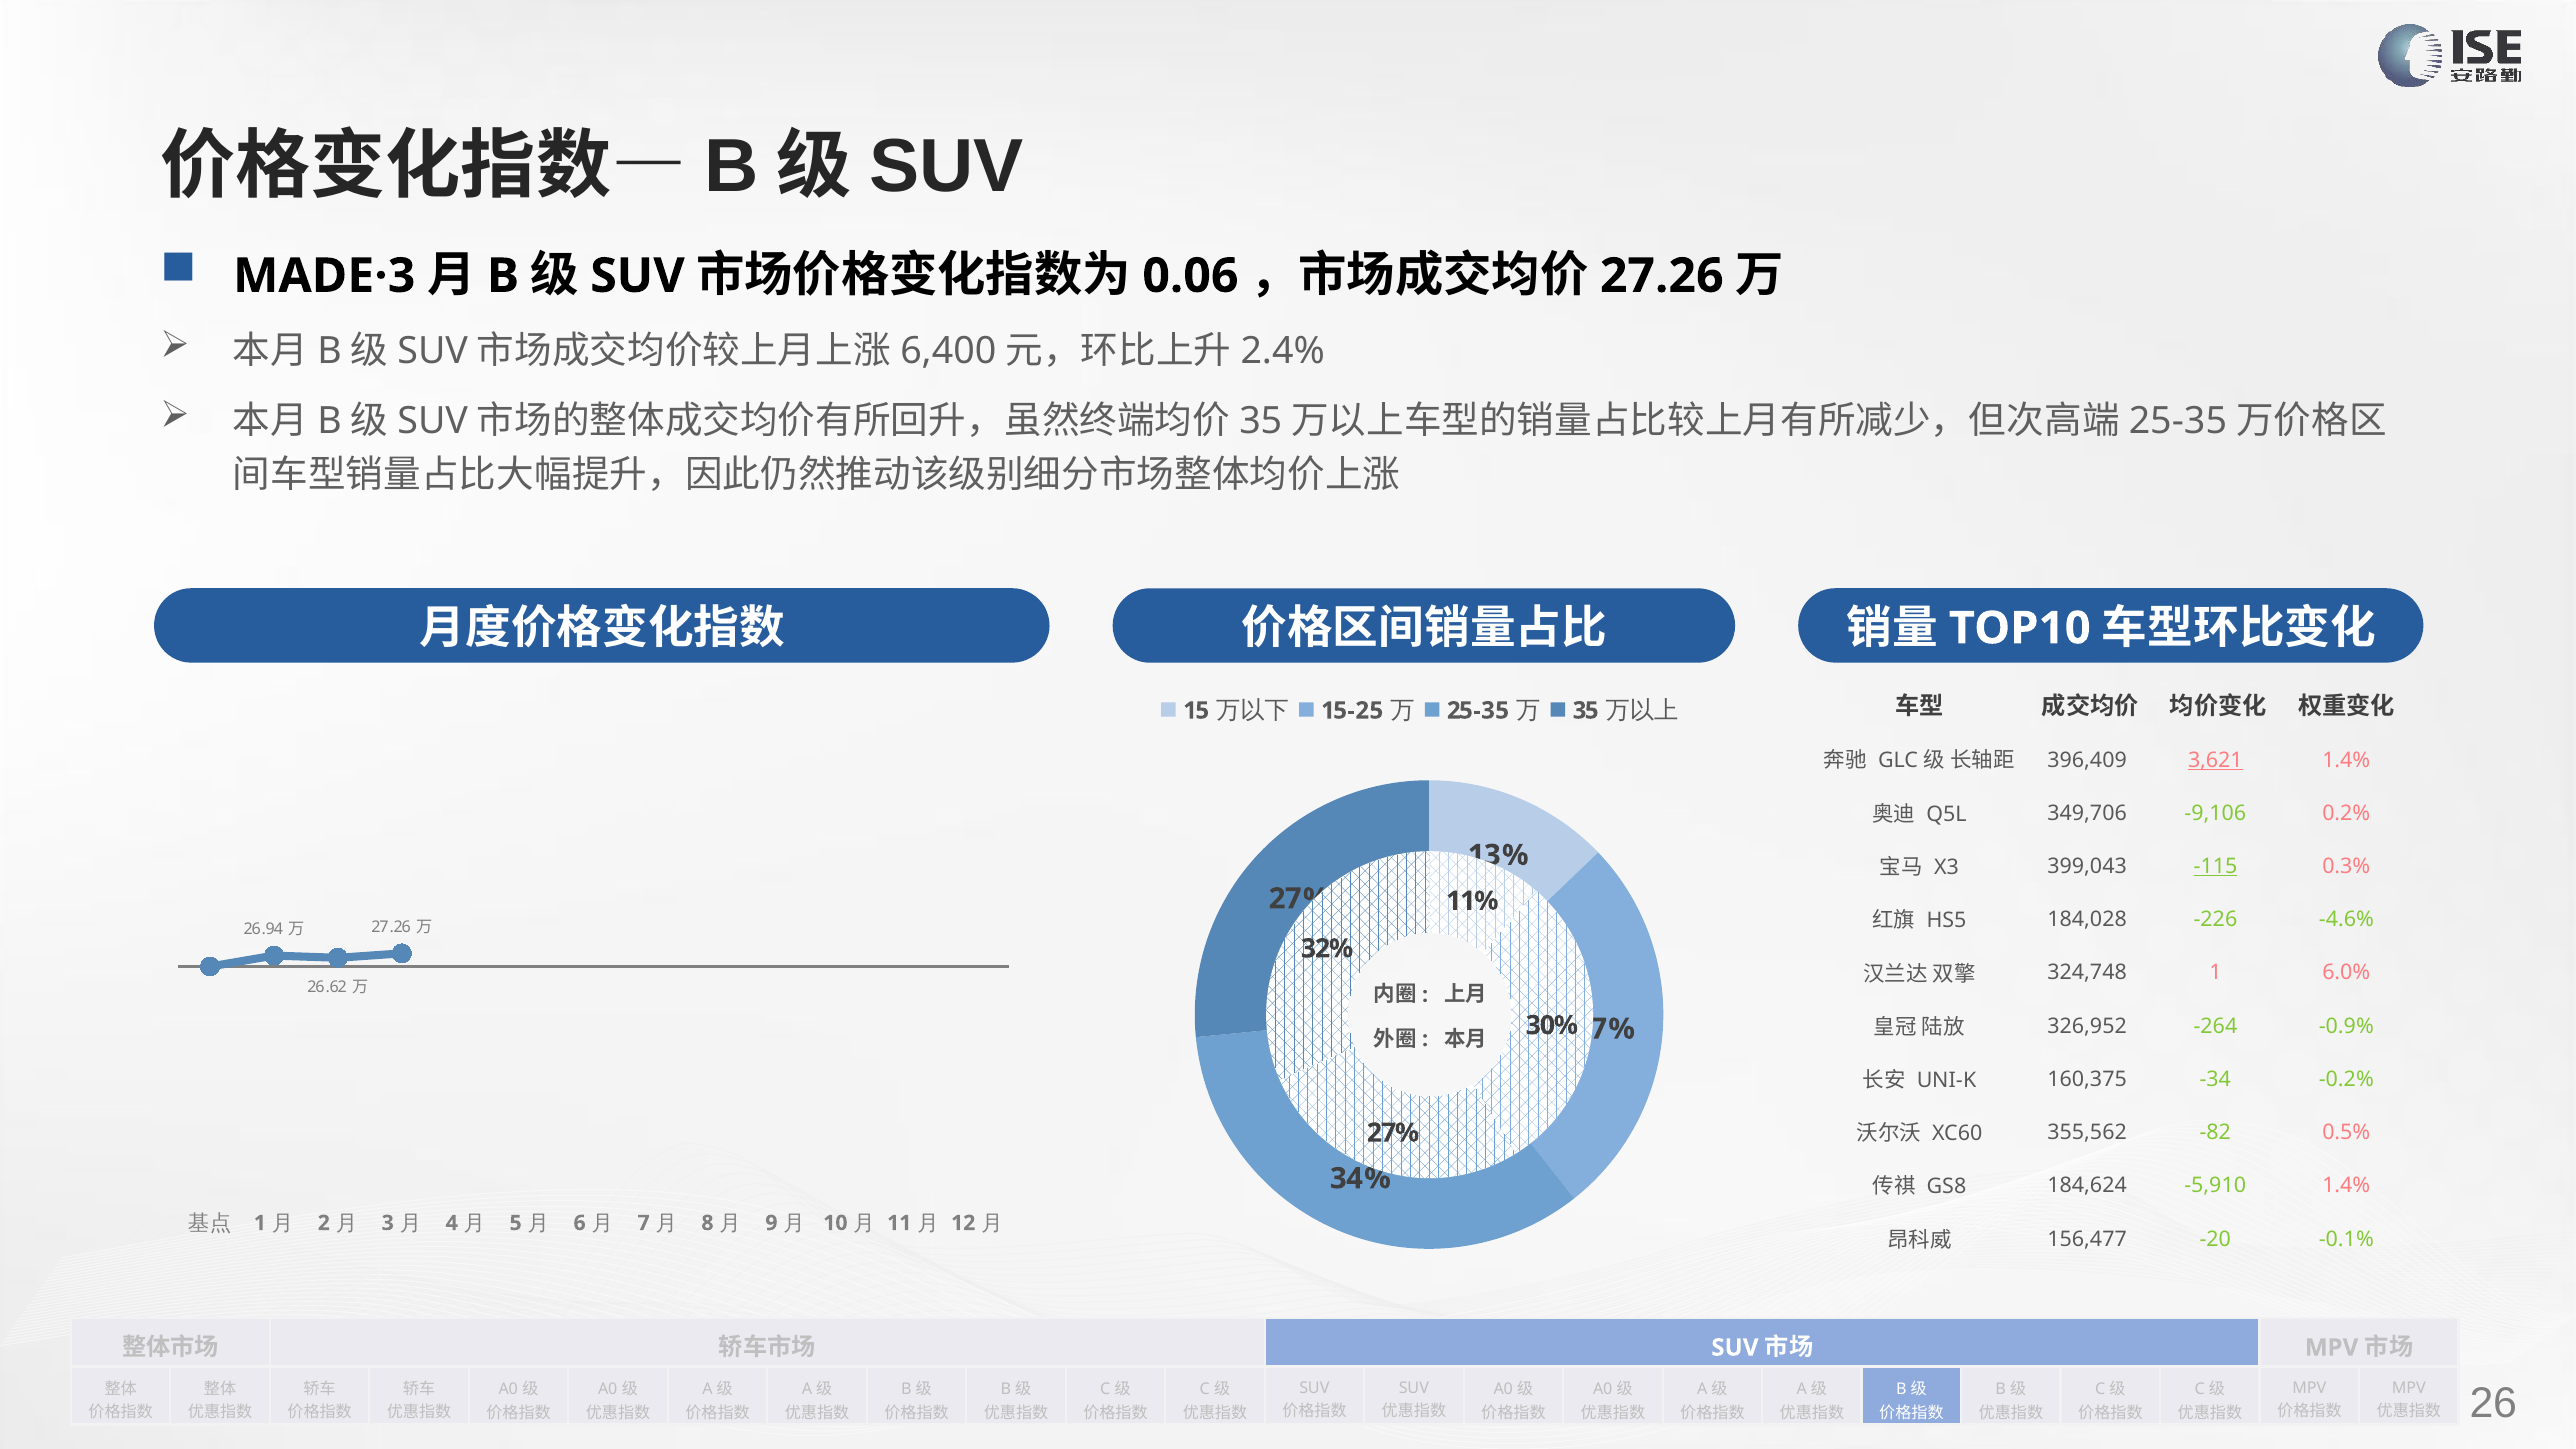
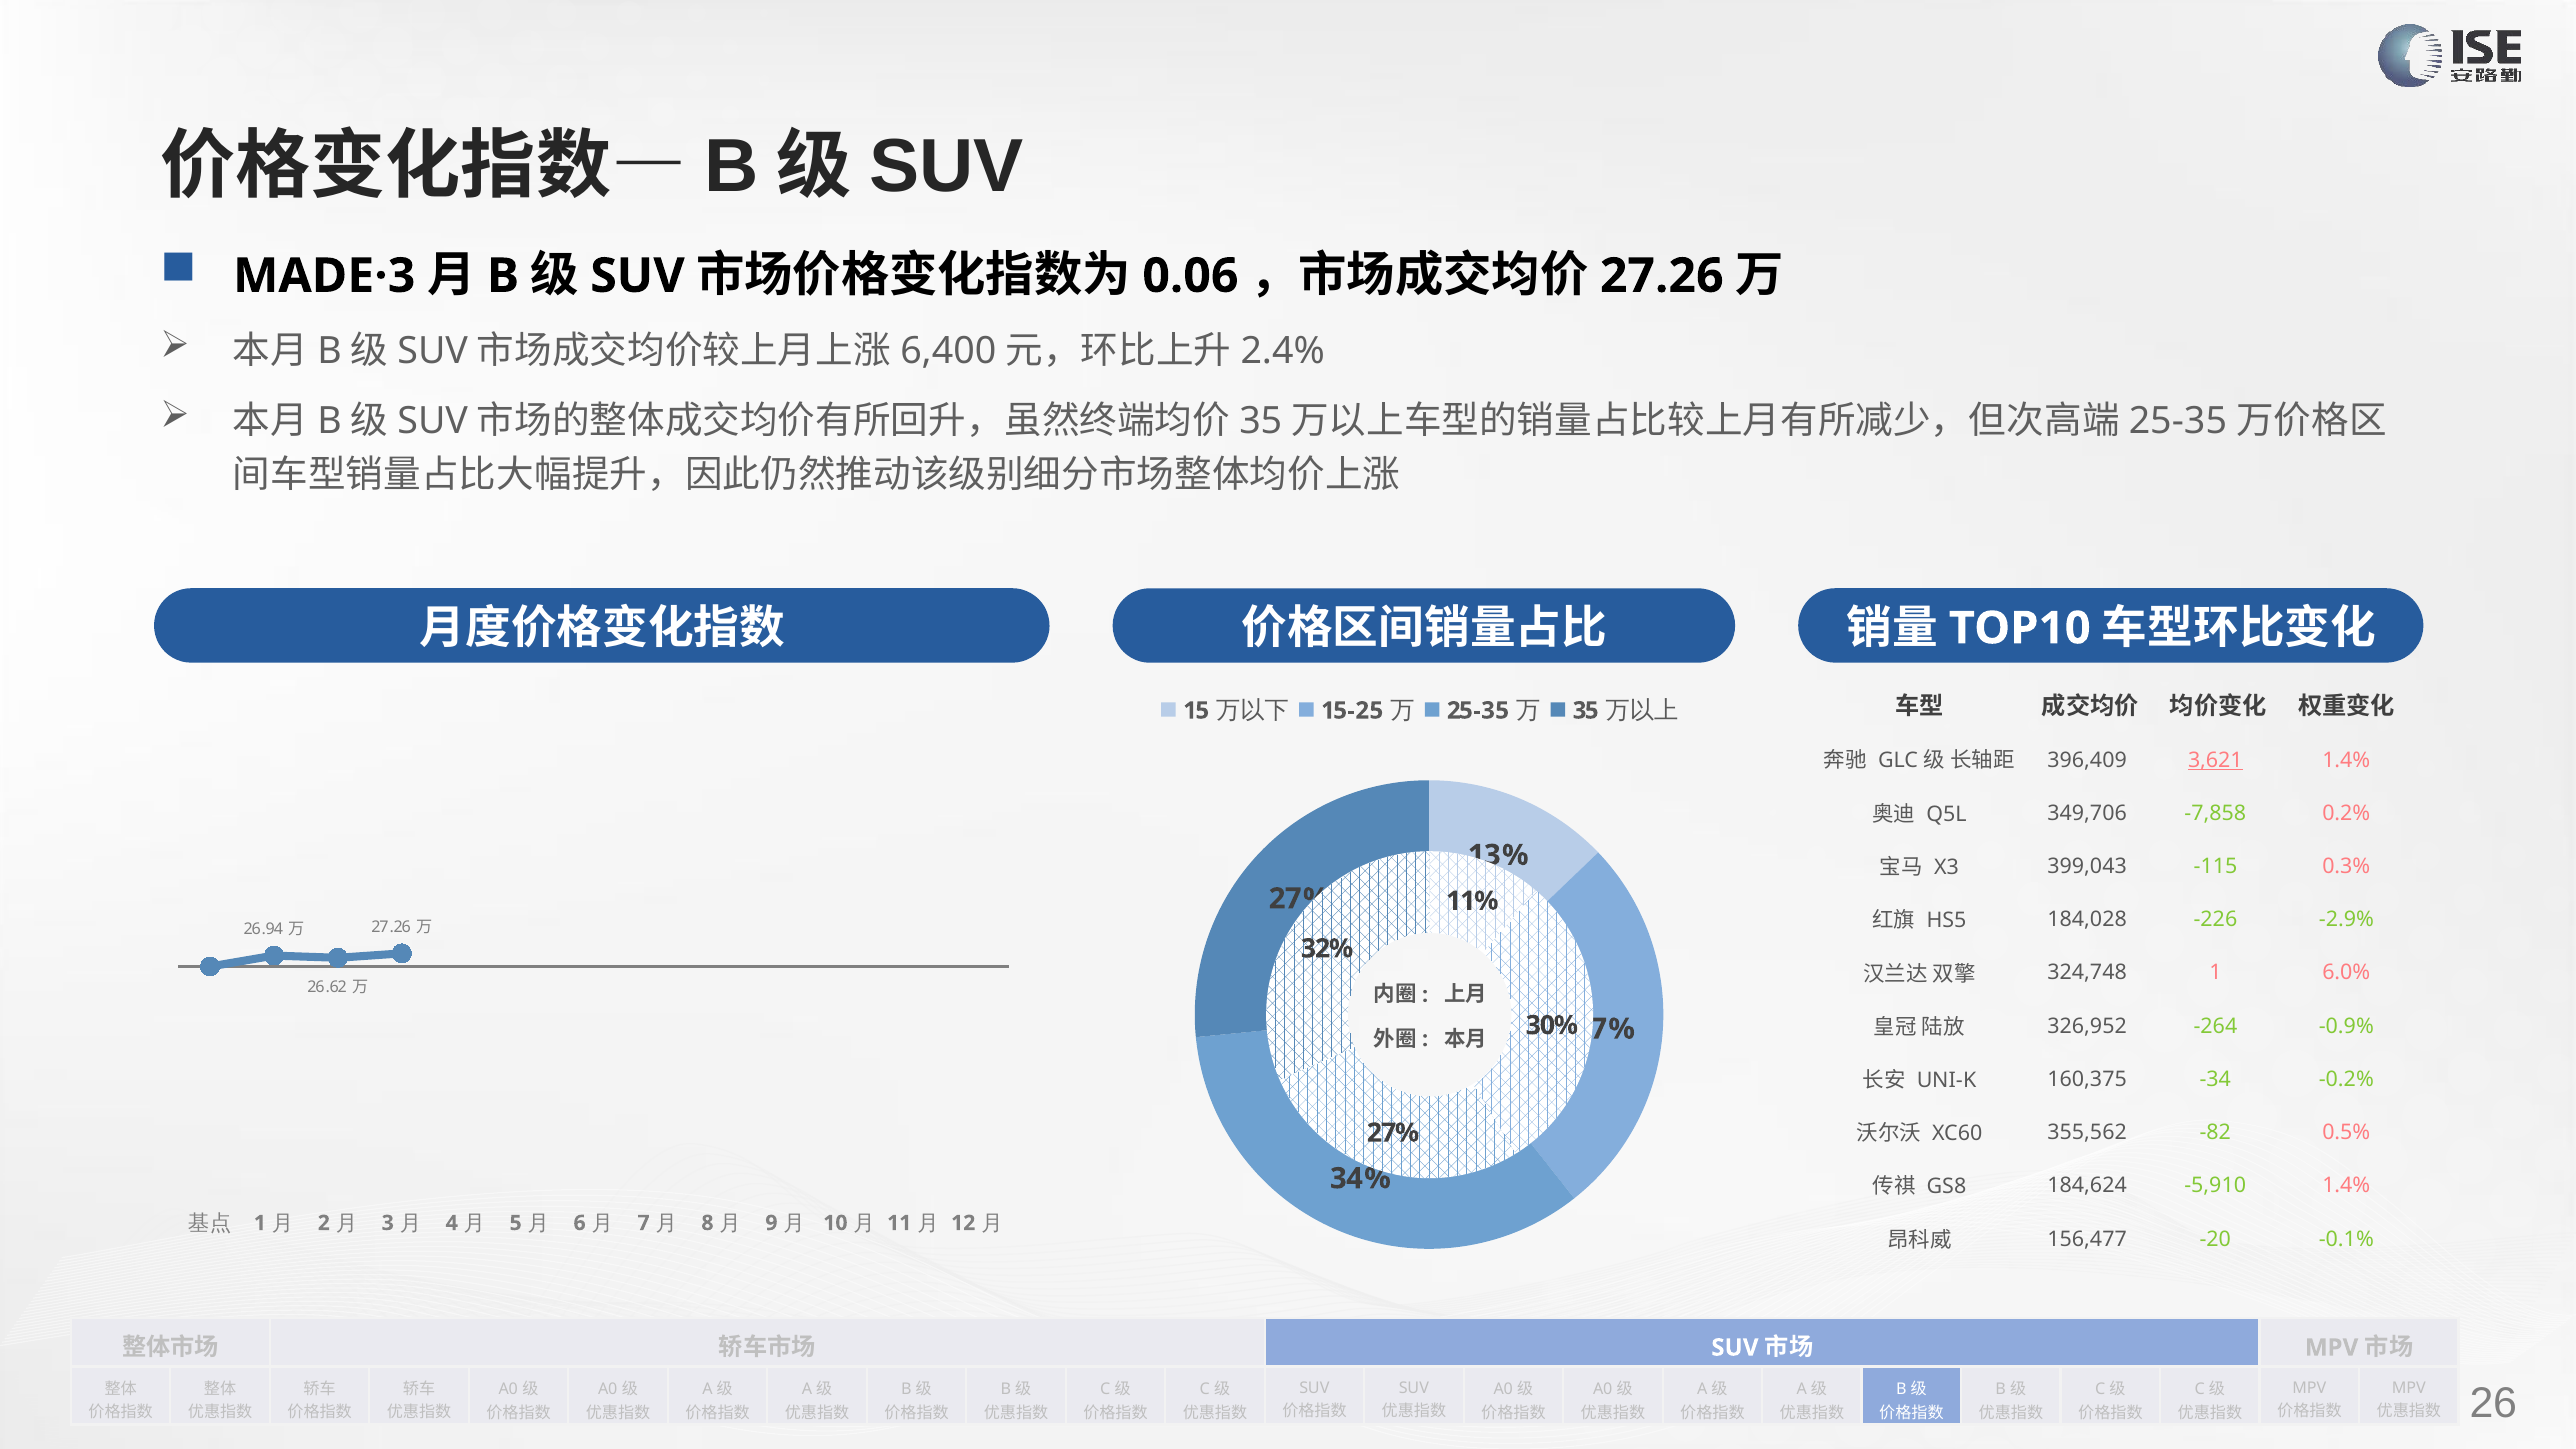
-9,106: -9,106 -> -7,858
-115 underline: present -> none
-4.6%: -4.6% -> -2.9%
